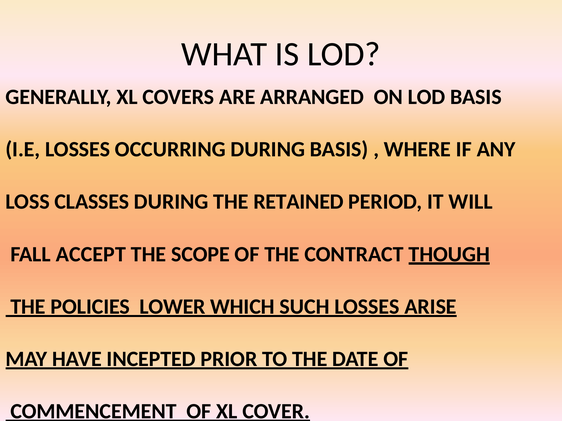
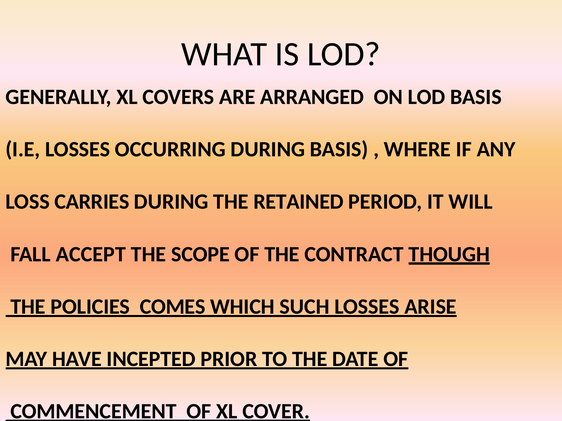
CLASSES: CLASSES -> CARRIES
LOWER: LOWER -> COMES
